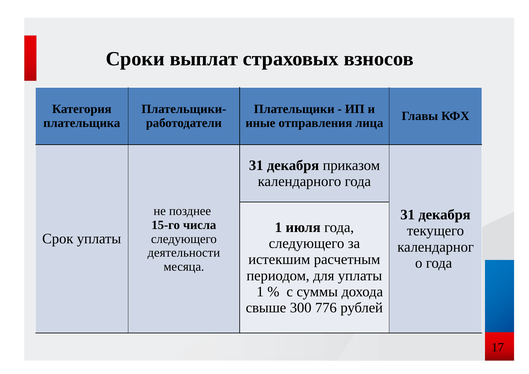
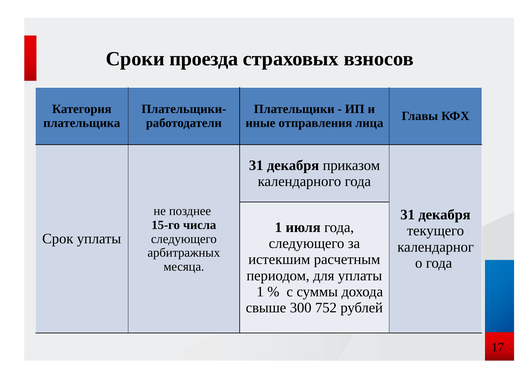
выплат: выплат -> проезда
деятельности: деятельности -> арбитражных
776: 776 -> 752
